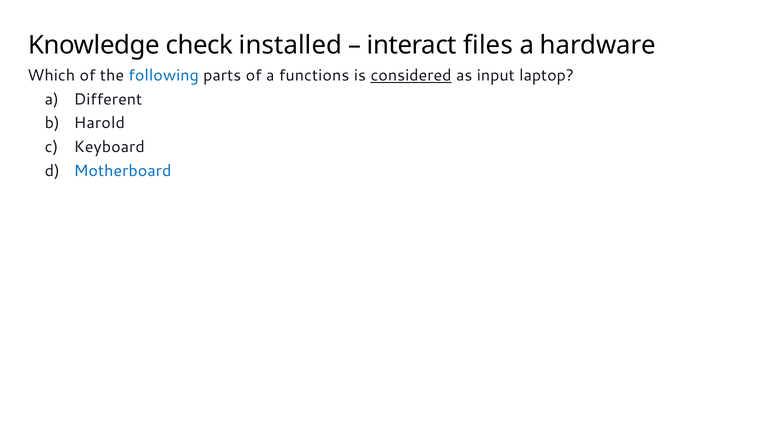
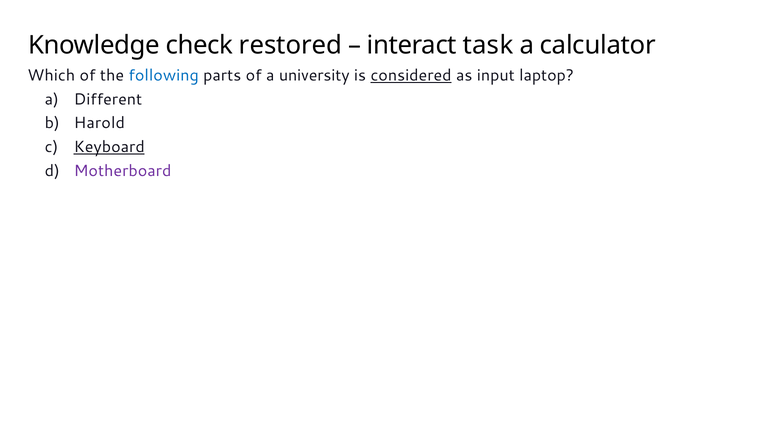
installed: installed -> restored
files: files -> task
hardware: hardware -> calculator
functions: functions -> university
Keyboard underline: none -> present
Motherboard colour: blue -> purple
